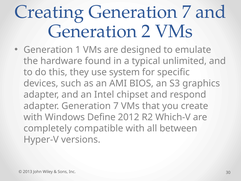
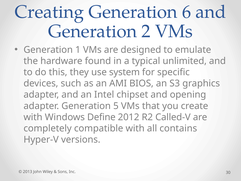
Creating Generation 7: 7 -> 6
respond: respond -> opening
adapter Generation 7: 7 -> 5
Which-V: Which-V -> Called-V
between: between -> contains
